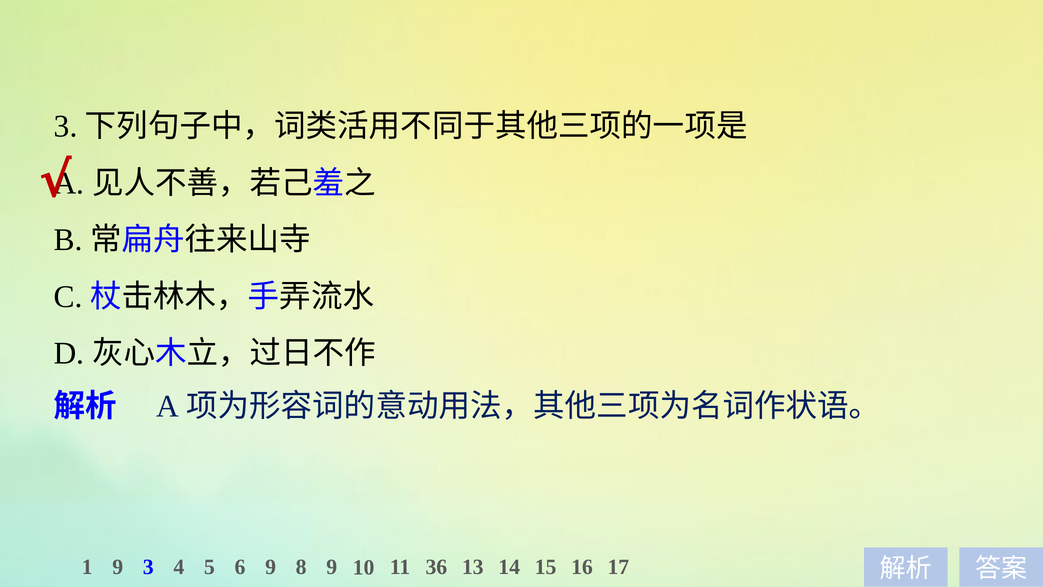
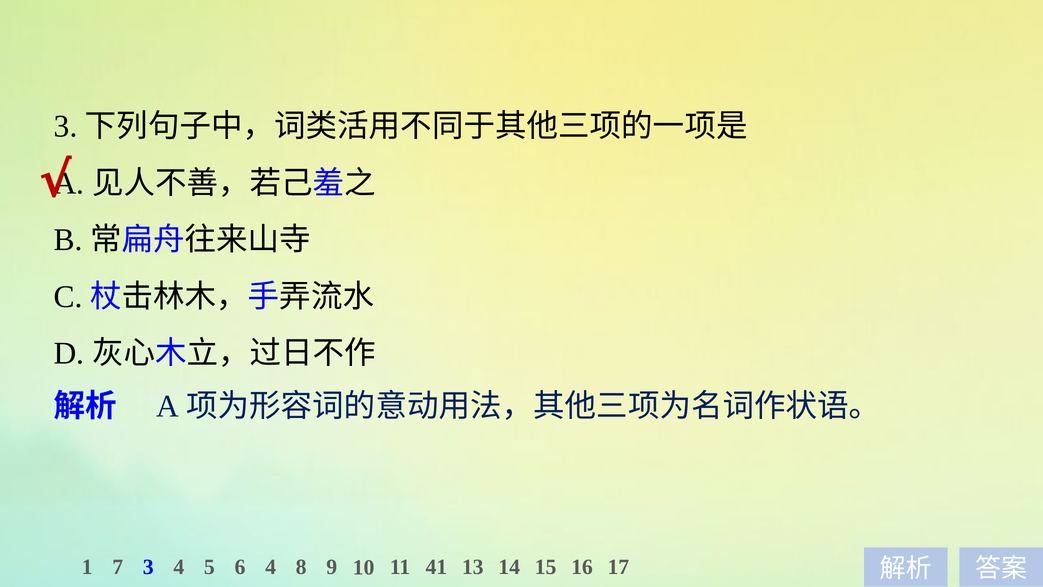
1 9: 9 -> 7
6 9: 9 -> 4
36: 36 -> 41
